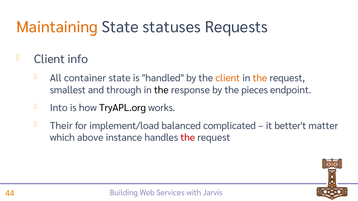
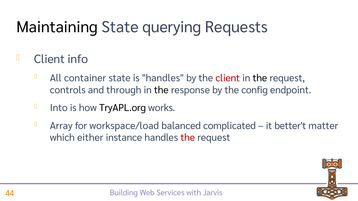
Maintaining colour: orange -> black
statuses: statuses -> querying
is handled: handled -> handles
client at (228, 78) colour: orange -> red
the at (260, 78) colour: orange -> black
smallest: smallest -> controls
pieces: pieces -> config
Their: Their -> Array
implement/load: implement/load -> workspace/load
above: above -> either
